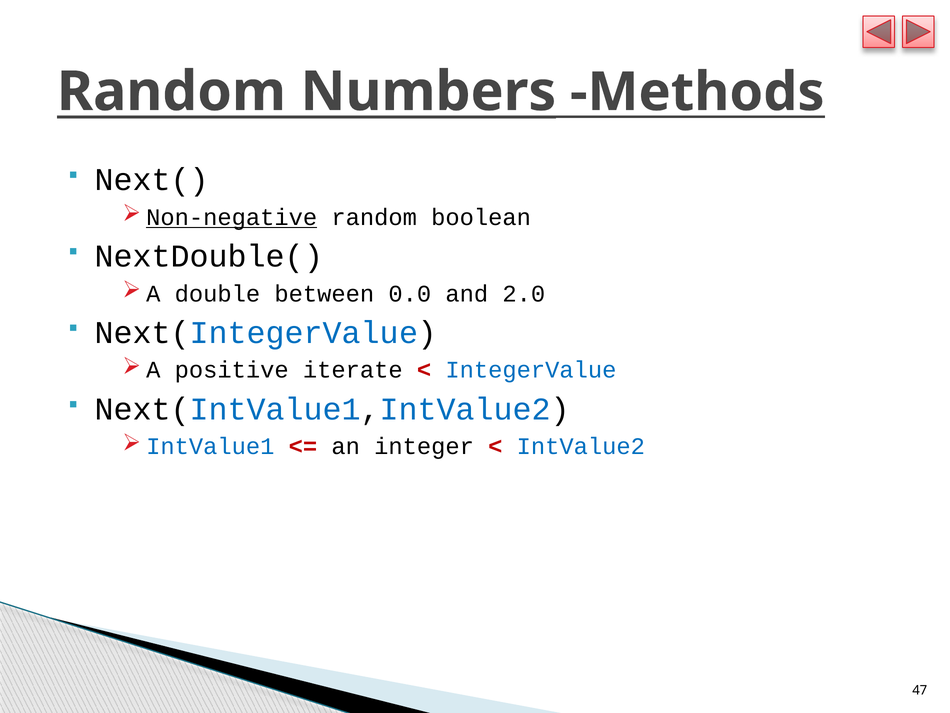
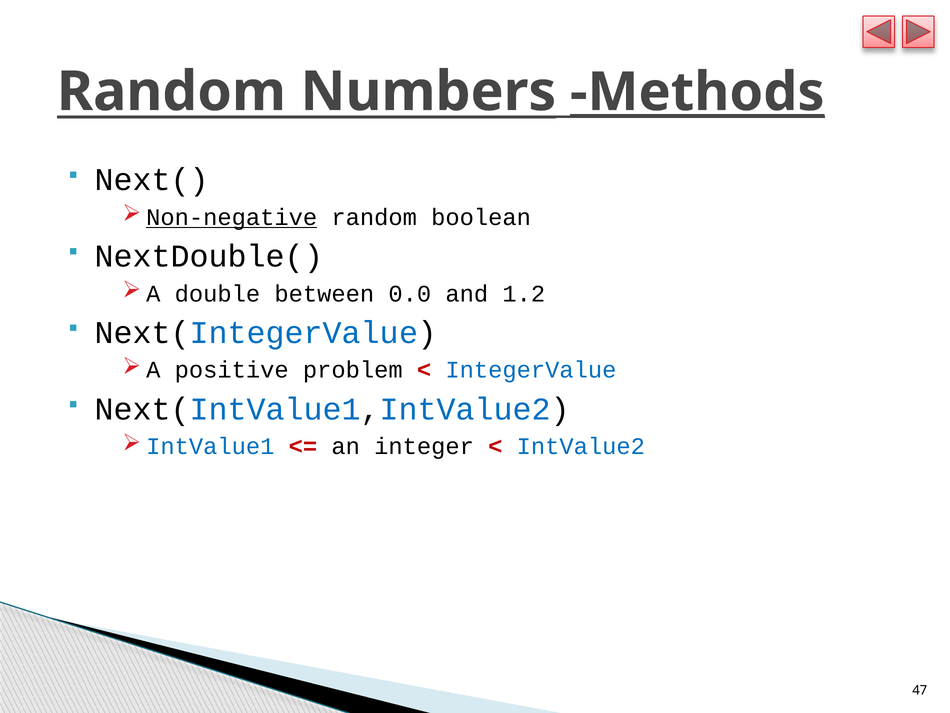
Methods underline: none -> present
2.0: 2.0 -> 1.2
iterate: iterate -> problem
